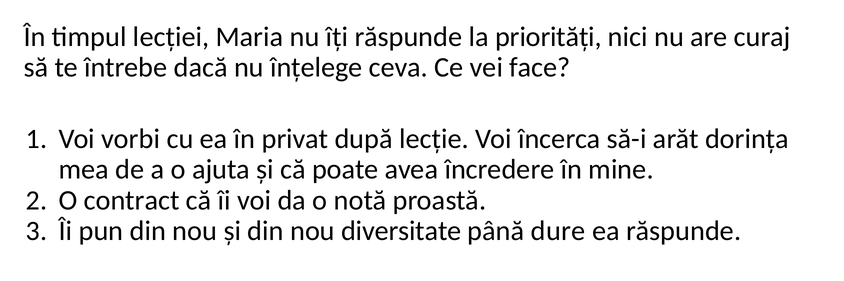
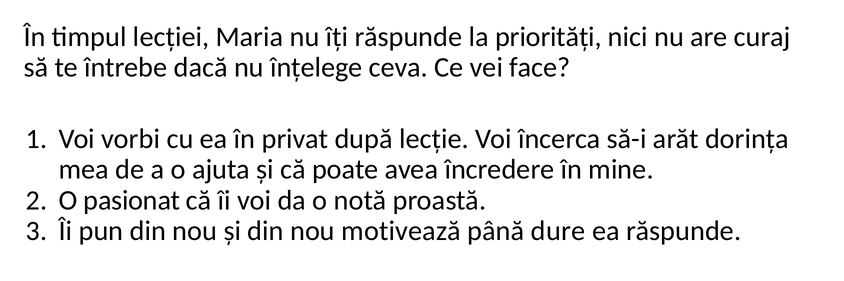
contract: contract -> pasionat
diversitate: diversitate -> motivează
